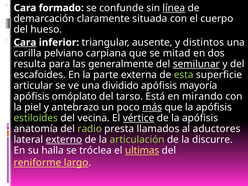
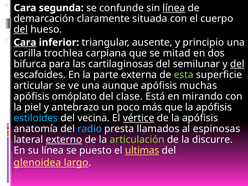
formado: formado -> segunda
del at (21, 29) underline: none -> present
distintos: distintos -> principio
pelviano: pelviano -> trochlea
resulta: resulta -> bifurca
generalmente: generalmente -> cartilaginosas
semilunar underline: present -> none
del at (237, 64) underline: none -> present
dividido: dividido -> aunque
mayoría: mayoría -> muchas
tarso: tarso -> clase
más underline: present -> none
estiloides colour: light green -> light blue
radio colour: light green -> light blue
aductores: aductores -> espinosas
su halla: halla -> línea
tróclea: tróclea -> puesto
reniforme: reniforme -> glenoidea
